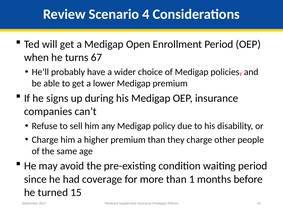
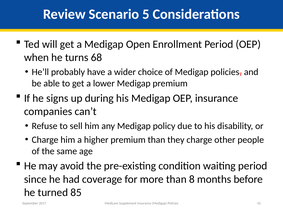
4: 4 -> 5
67: 67 -> 68
1: 1 -> 8
15: 15 -> 85
